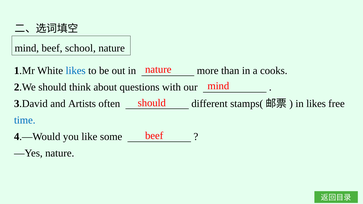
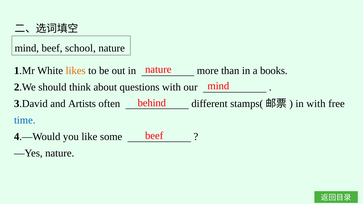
likes at (76, 71) colour: blue -> orange
cooks: cooks -> books
should at (152, 103): should -> behind
in likes: likes -> with
